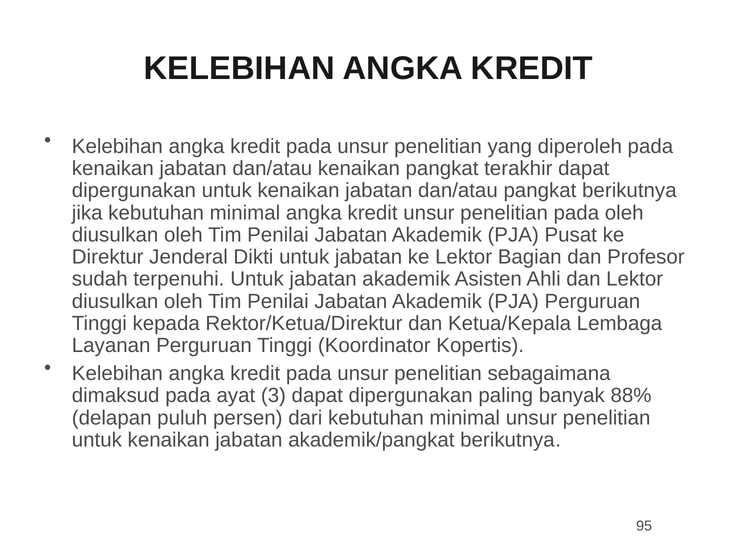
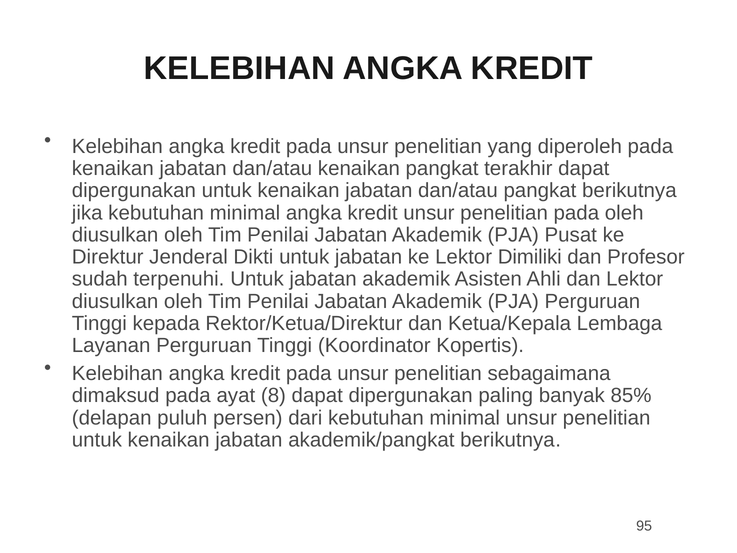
Bagian: Bagian -> Dimiliki
3: 3 -> 8
88%: 88% -> 85%
